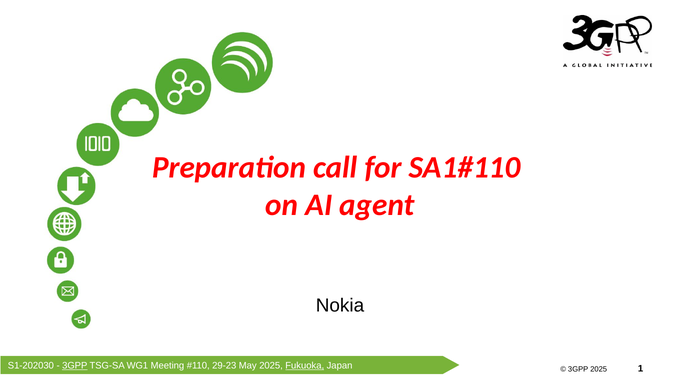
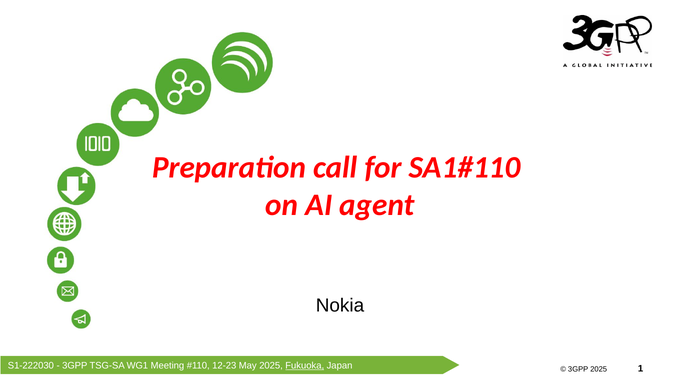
S1-202030: S1-202030 -> S1-222030
3GPP at (75, 365) underline: present -> none
29-23: 29-23 -> 12-23
